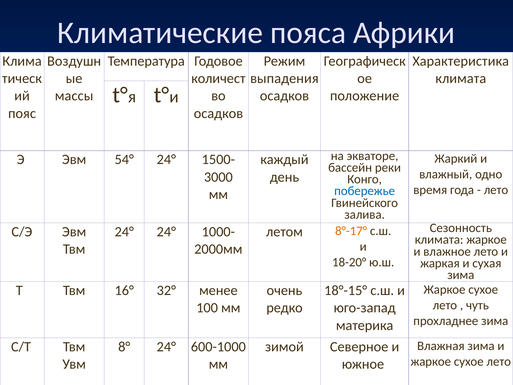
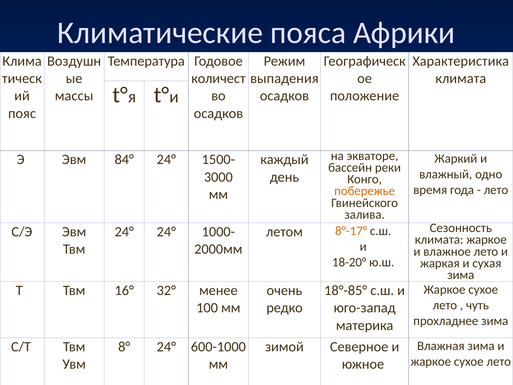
54°: 54° -> 84°
побережье colour: blue -> orange
18°-15°: 18°-15° -> 18°-85°
